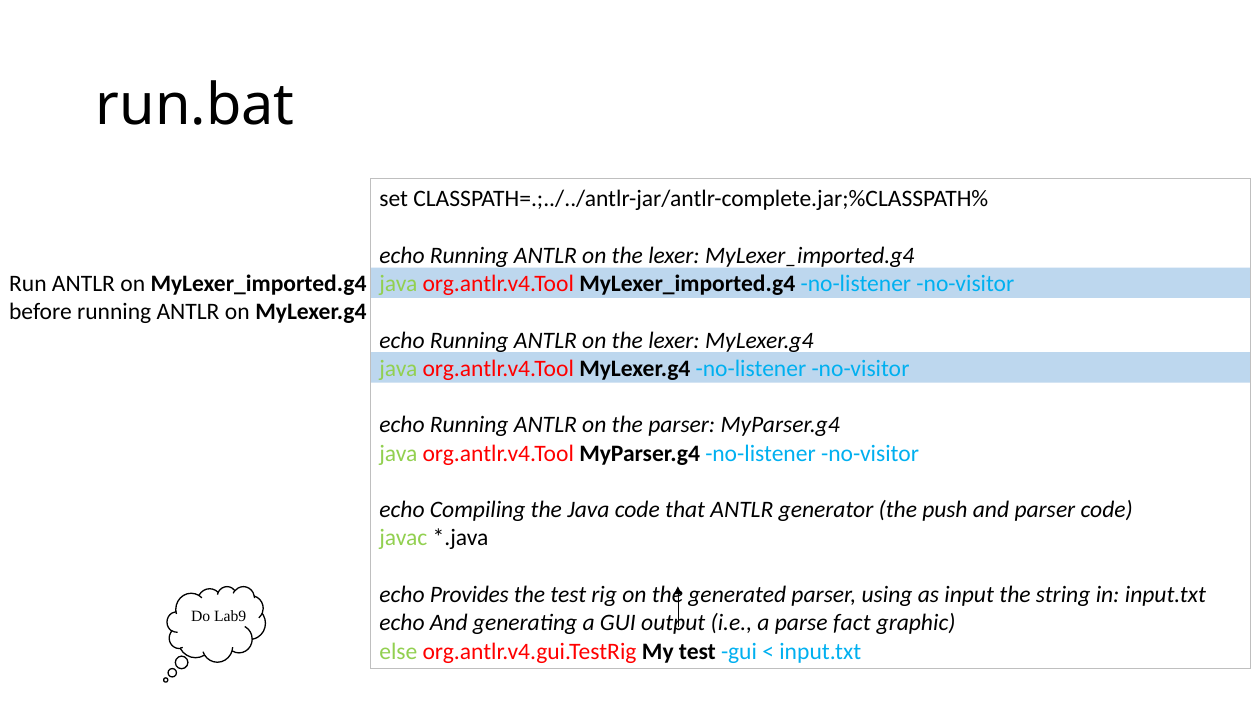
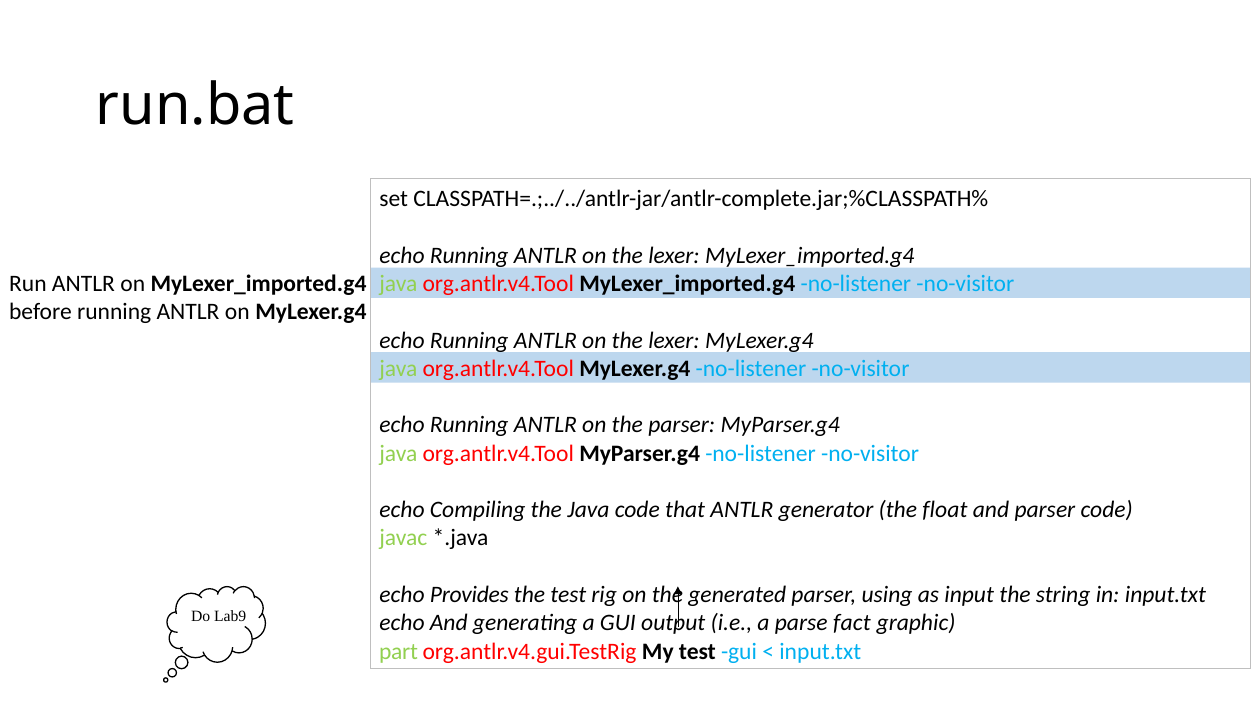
push: push -> float
else: else -> part
